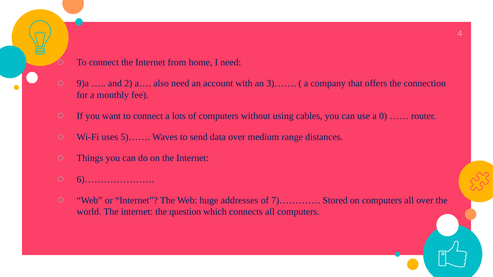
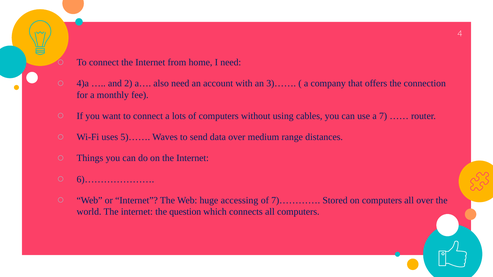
9)a: 9)a -> 4)a
0: 0 -> 7
addresses: addresses -> accessing
